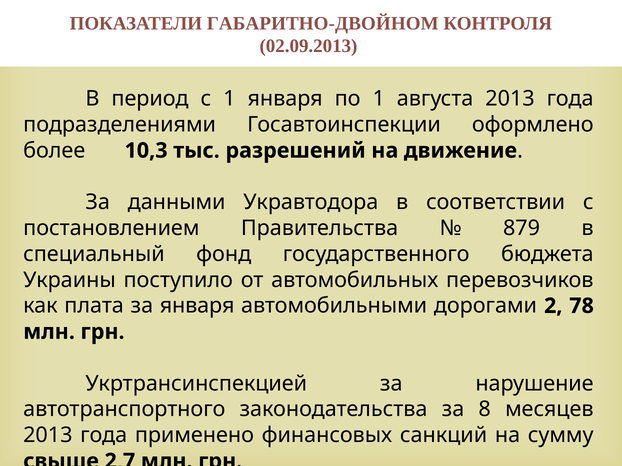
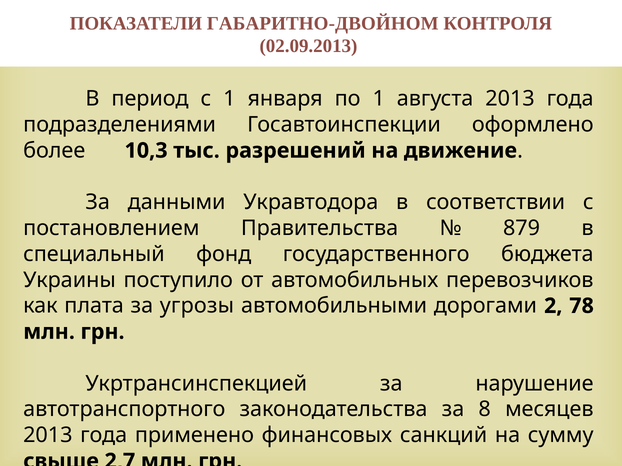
за января: января -> угрозы
